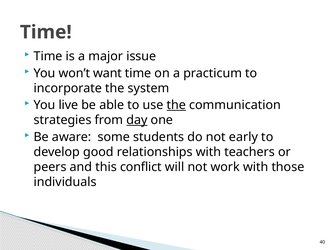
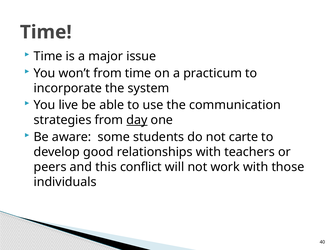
won’t want: want -> from
the at (176, 105) underline: present -> none
early: early -> carte
